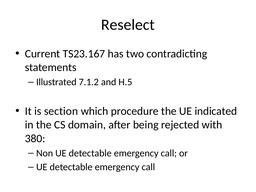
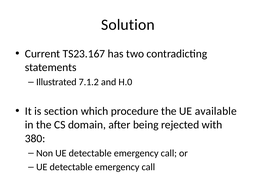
Reselect: Reselect -> Solution
H.5: H.5 -> H.0
indicated: indicated -> available
